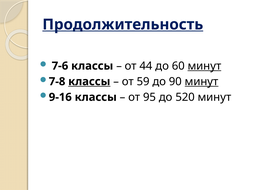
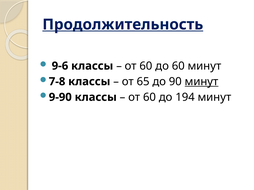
7-6: 7-6 -> 9-6
44 at (146, 66): 44 -> 60
минут at (204, 66) underline: present -> none
классы at (89, 82) underline: present -> none
59: 59 -> 65
9-16: 9-16 -> 9-90
95 at (150, 97): 95 -> 60
520: 520 -> 194
